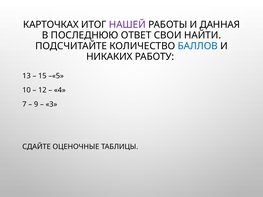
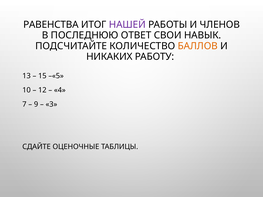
КАРТОЧКАХ: КАРТОЧКАХ -> РАВЕНСТВА
ДАННАЯ: ДАННАЯ -> ЧЛЕНОВ
НАЙТИ: НАЙТИ -> НАВЫК
БАЛЛОВ colour: blue -> orange
